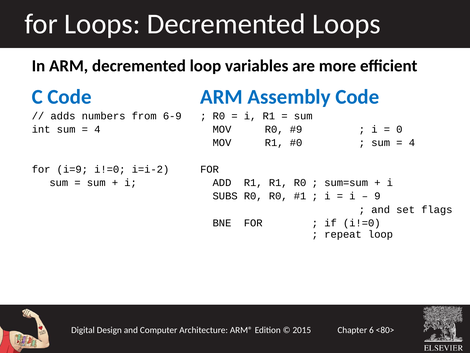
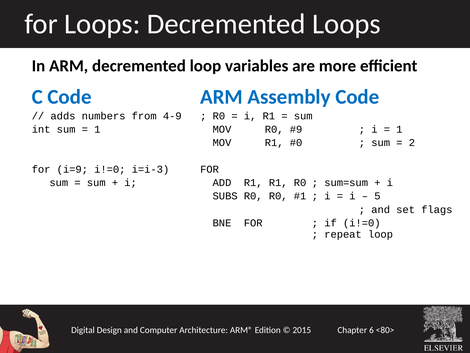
6-9: 6-9 -> 4-9
4 at (97, 129): 4 -> 1
0 at (399, 129): 0 -> 1
4 at (412, 142): 4 -> 2
i=i-2: i=i-2 -> i=i-3
9: 9 -> 5
